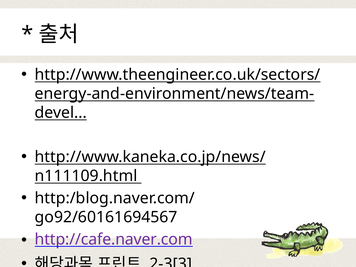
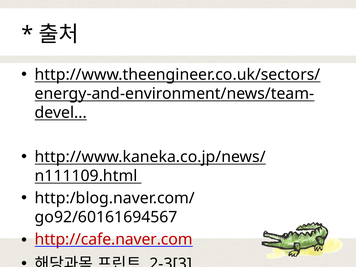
http://cafe.naver.com colour: purple -> red
